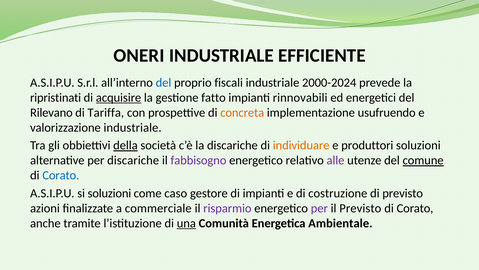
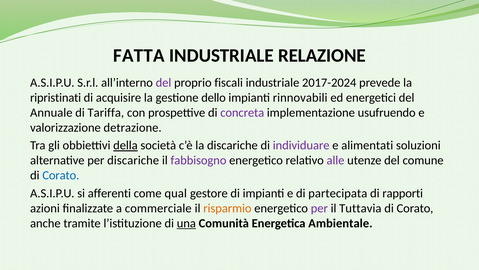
ONERI: ONERI -> FATTA
EFFICIENTE: EFFICIENTE -> RELAZIONE
del at (163, 83) colour: blue -> purple
2000-2024: 2000-2024 -> 2017-2024
acquisire underline: present -> none
fatto: fatto -> dello
Rilevano: Rilevano -> Annuale
concreta colour: orange -> purple
valorizzazione industriale: industriale -> detrazione
individuare colour: orange -> purple
produttori: produttori -> alimentati
comune underline: present -> none
si soluzioni: soluzioni -> afferenti
caso: caso -> qual
costruzione: costruzione -> partecipata
di previsto: previsto -> rapporti
risparmio colour: purple -> orange
il Previsto: Previsto -> Tuttavia
